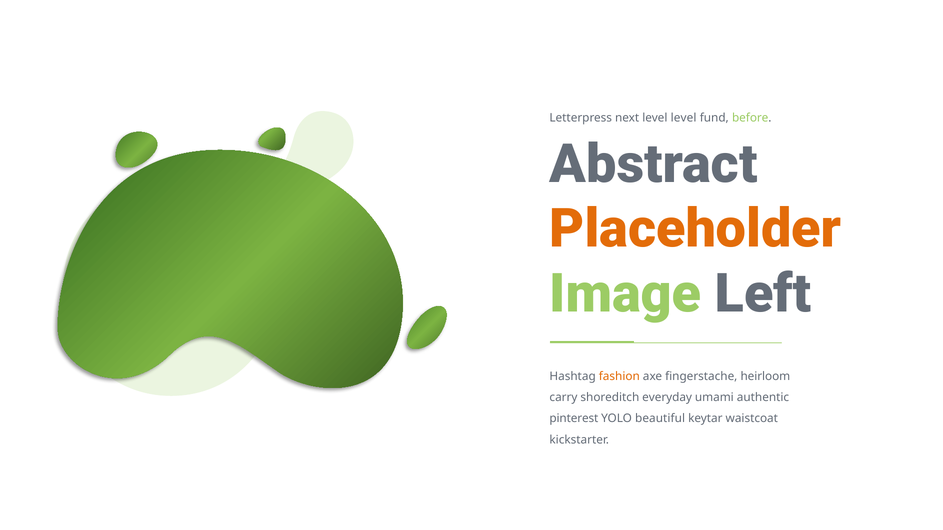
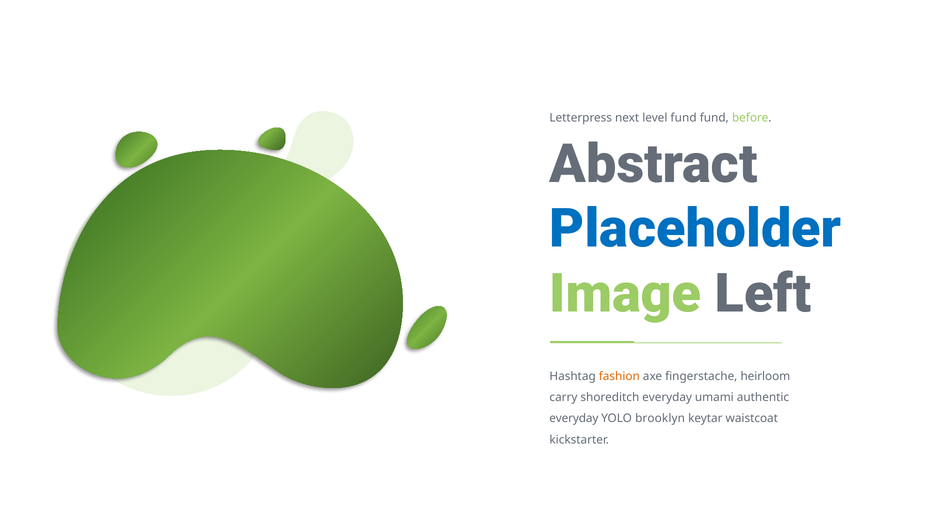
level level: level -> fund
Placeholder colour: orange -> blue
pinterest at (574, 419): pinterest -> everyday
beautiful: beautiful -> brooklyn
